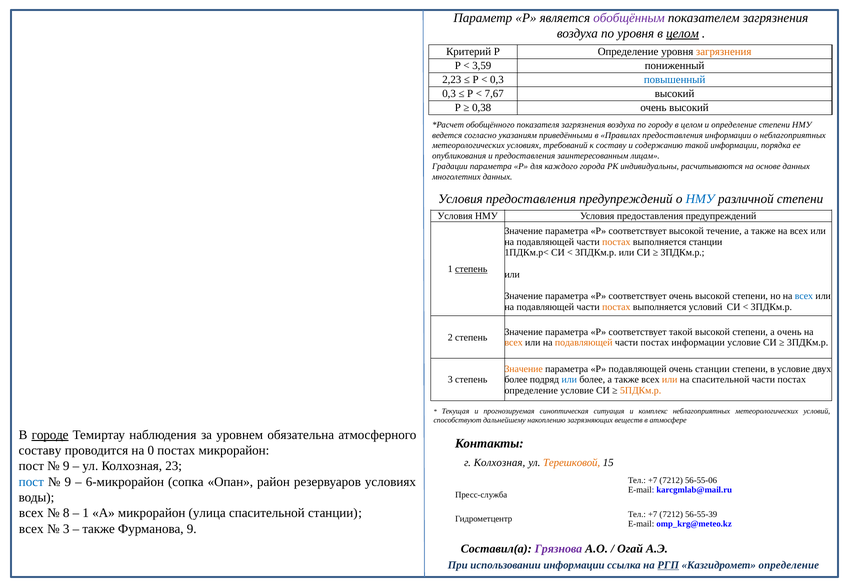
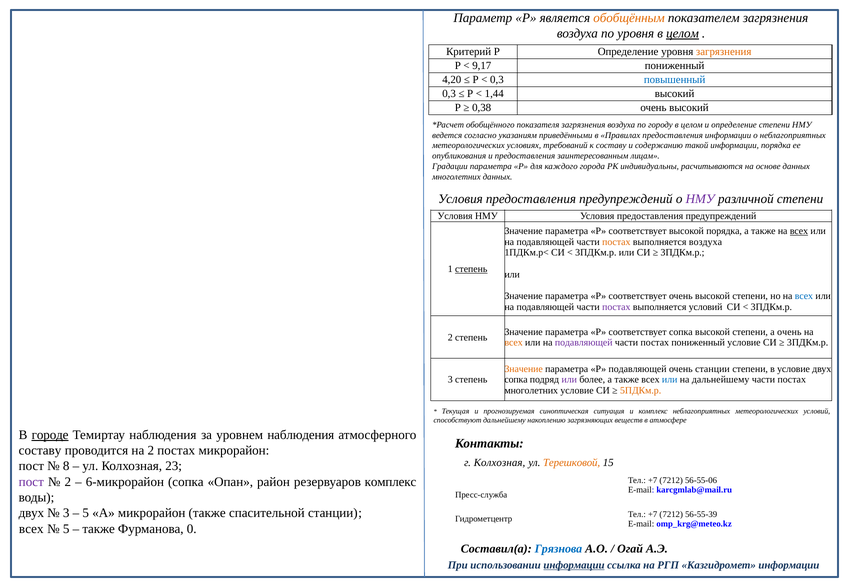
обобщённым colour: purple -> orange
3,59: 3,59 -> 9,17
2,23: 2,23 -> 4,20
7,67: 7,67 -> 1,44
НМУ at (700, 199) colour: blue -> purple
высокой течение: течение -> порядка
всех at (799, 231) underline: none -> present
выполняется станции: станции -> воздуха
постах at (616, 307) colour: orange -> purple
соответствует такой: такой -> сопка
подавляющей at (584, 343) colour: orange -> purple
постах информации: информации -> пониженный
более at (516, 380): более -> сопка
или at (569, 380) colour: blue -> purple
или at (670, 380) colour: orange -> blue
на спасительной: спасительной -> дальнейшему
определение at (531, 391): определение -> многолетних
уровнем обязательна: обязательна -> наблюдения
на 0: 0 -> 2
9 at (66, 467): 9 -> 8
пост at (31, 482) colour: blue -> purple
9 at (68, 482): 9 -> 2
резервуаров условиях: условиях -> комплекс
всех at (31, 514): всех -> двух
8 at (66, 514): 8 -> 3
1 at (86, 514): 1 -> 5
микрорайон улица: улица -> также
3 at (66, 529): 3 -> 5
Фурманова 9: 9 -> 0
Грязнова colour: purple -> blue
информации at (574, 566) underline: none -> present
РГП underline: present -> none
Казгидромет определение: определение -> информации
